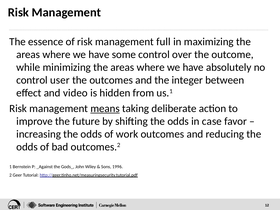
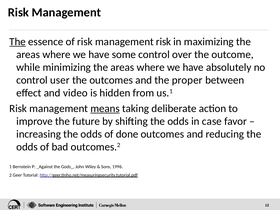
The at (18, 42) underline: none -> present
management full: full -> risk
integer: integer -> proper
work: work -> done
